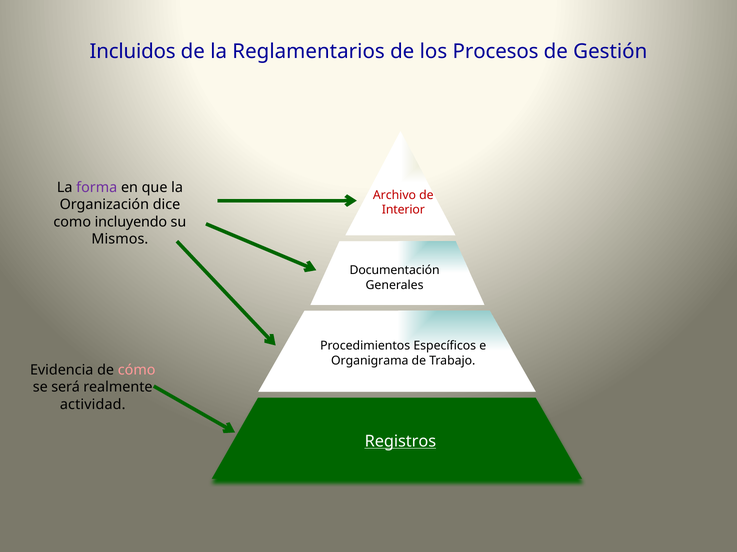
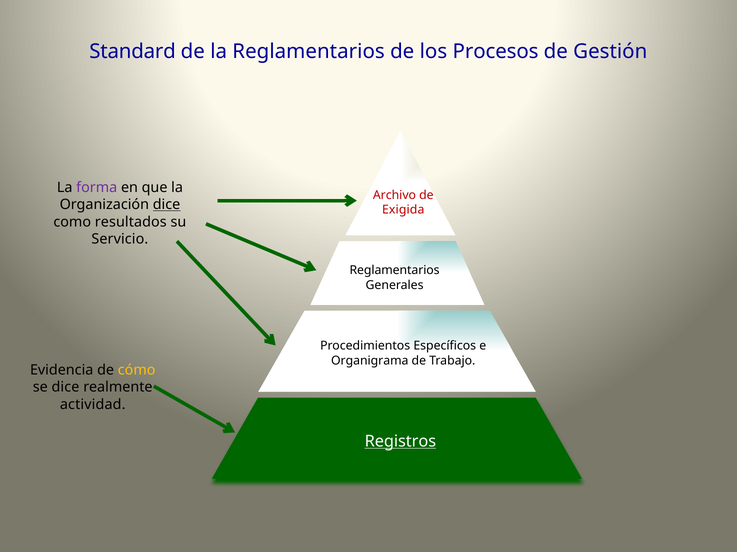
Incluidos: Incluidos -> Standard
dice at (167, 205) underline: none -> present
Interior: Interior -> Exigida
incluyendo: incluyendo -> resultados
Mismos: Mismos -> Servicio
Documentación at (395, 271): Documentación -> Reglamentarios
cómo colour: pink -> yellow
se será: será -> dice
